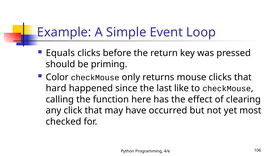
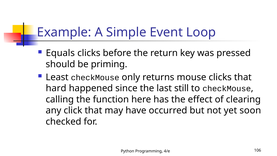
Color: Color -> Least
like: like -> still
most: most -> soon
